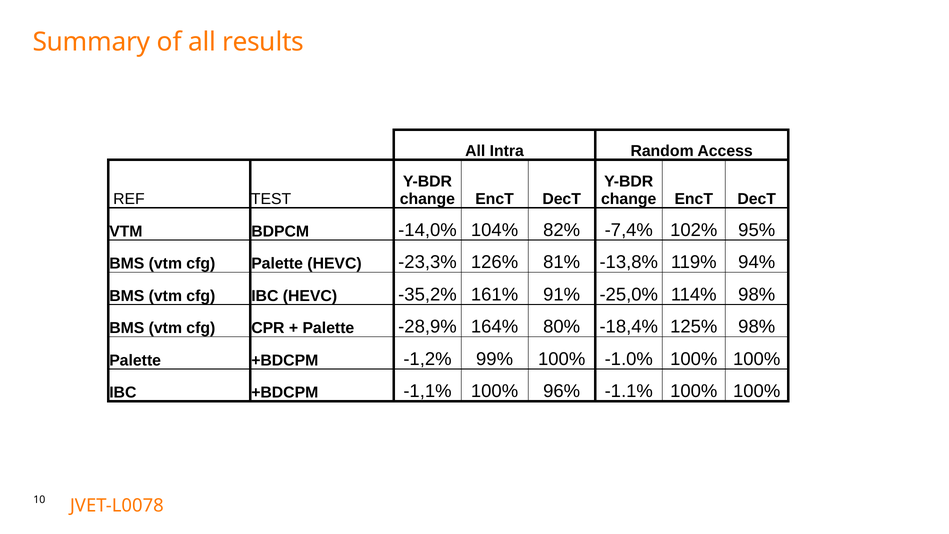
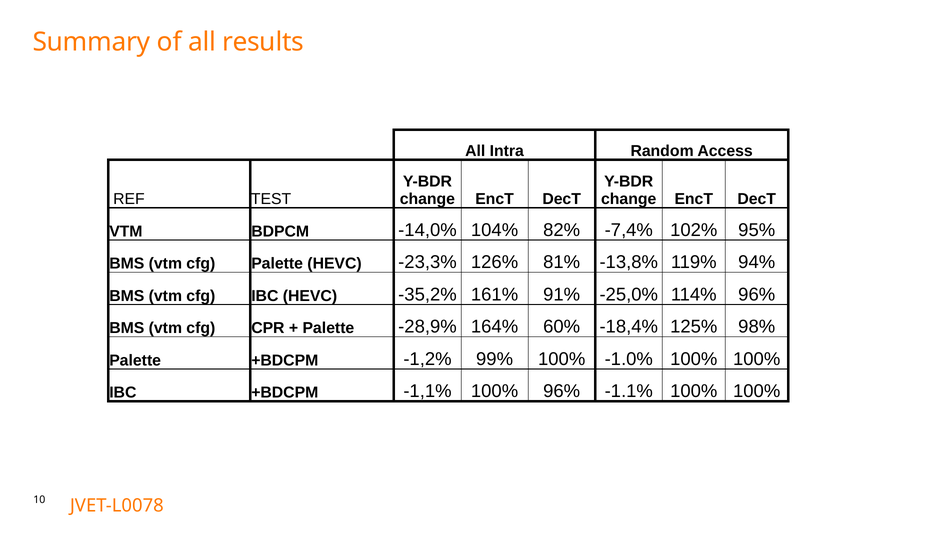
114% 98%: 98% -> 96%
80%: 80% -> 60%
